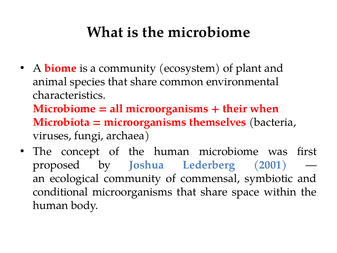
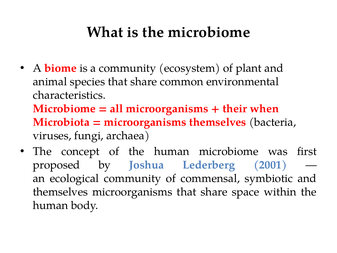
conditional at (60, 192): conditional -> themselves
